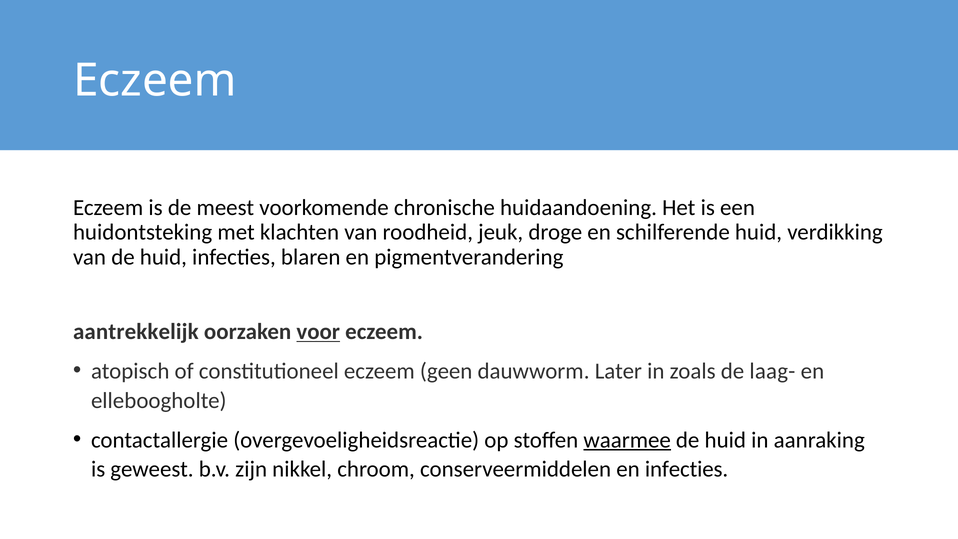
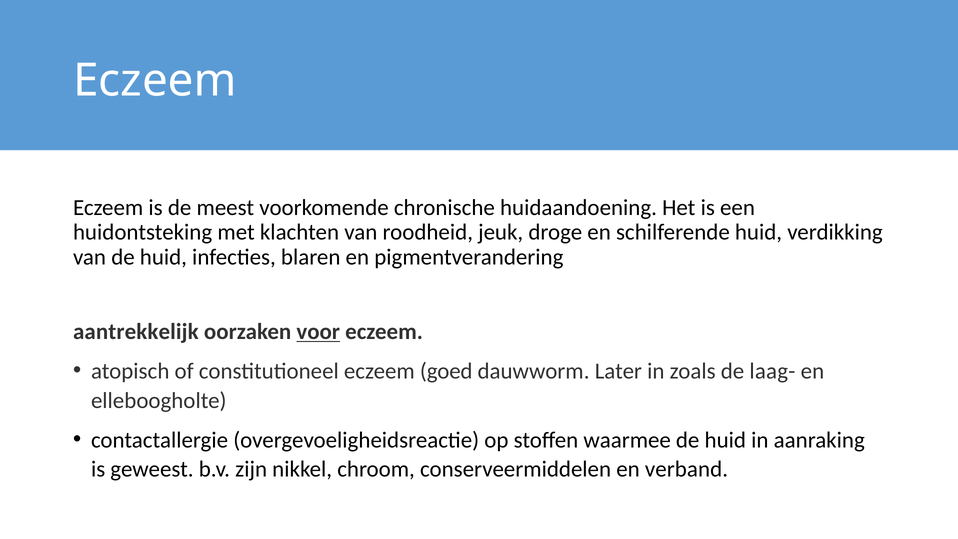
geen: geen -> goed
waarmee underline: present -> none
en infecties: infecties -> verband
